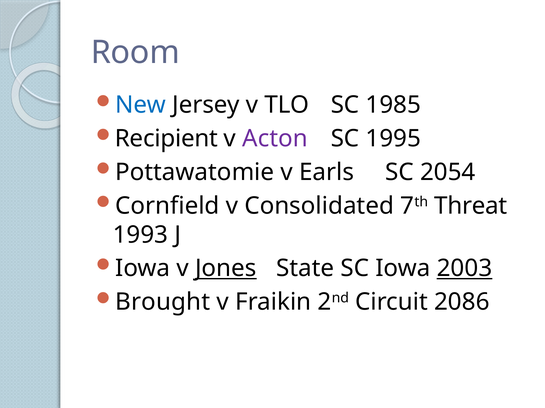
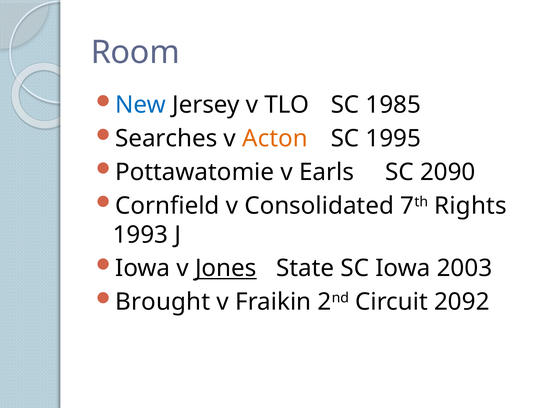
Recipient: Recipient -> Searches
Acton colour: purple -> orange
2054: 2054 -> 2090
Threat: Threat -> Rights
2003 underline: present -> none
2086: 2086 -> 2092
